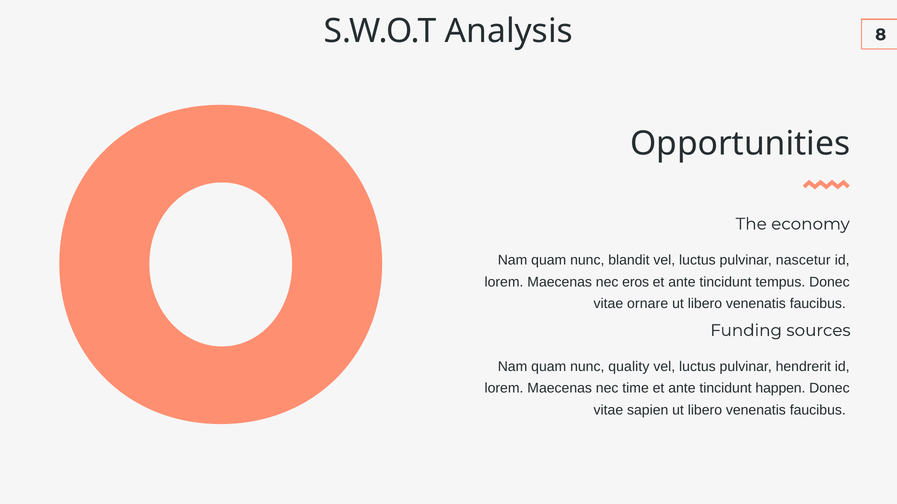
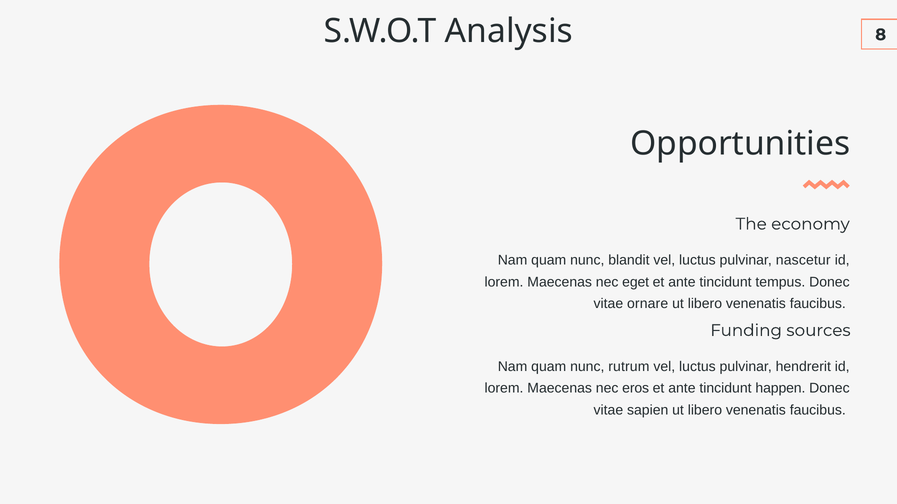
eros: eros -> eget
quality: quality -> rutrum
time: time -> eros
